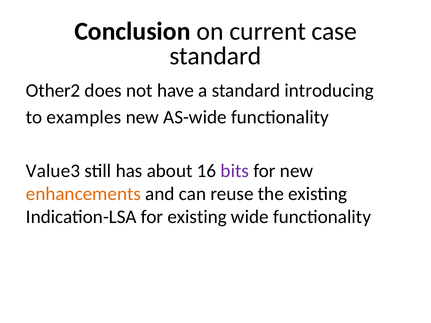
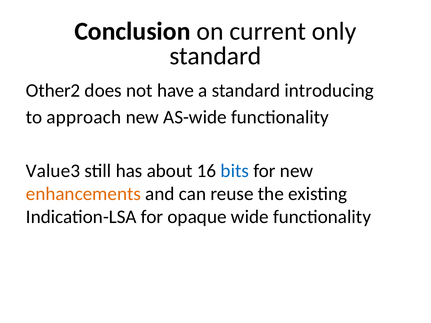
case: case -> only
examples: examples -> approach
bits colour: purple -> blue
for existing: existing -> opaque
